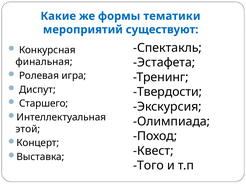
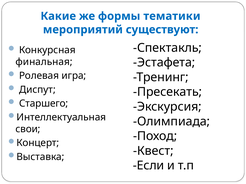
Твердости: Твердости -> Пресекать
этой: этой -> свои
Того: Того -> Если
